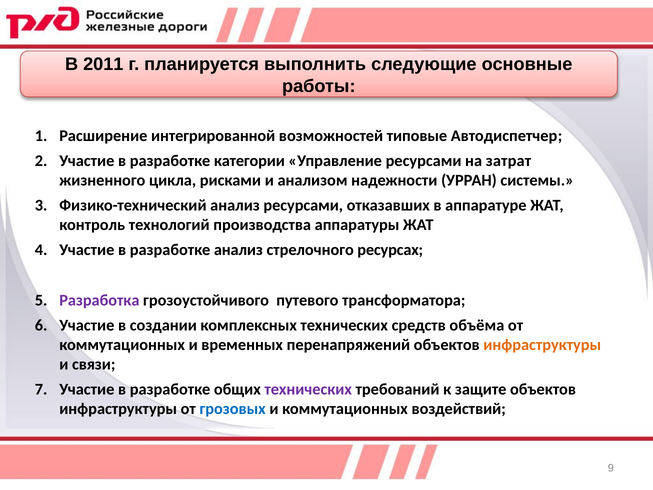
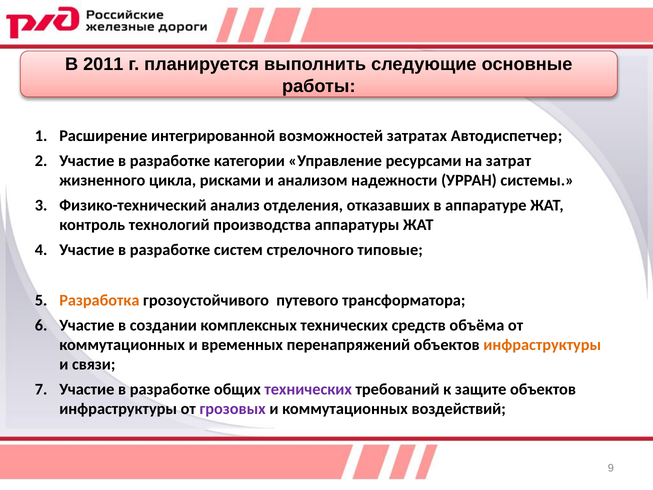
типовые: типовые -> затратах
анализ ресурсами: ресурсами -> отделения
разработке анализ: анализ -> систем
ресурсах: ресурсах -> типовые
Разработка colour: purple -> orange
грозовых colour: blue -> purple
